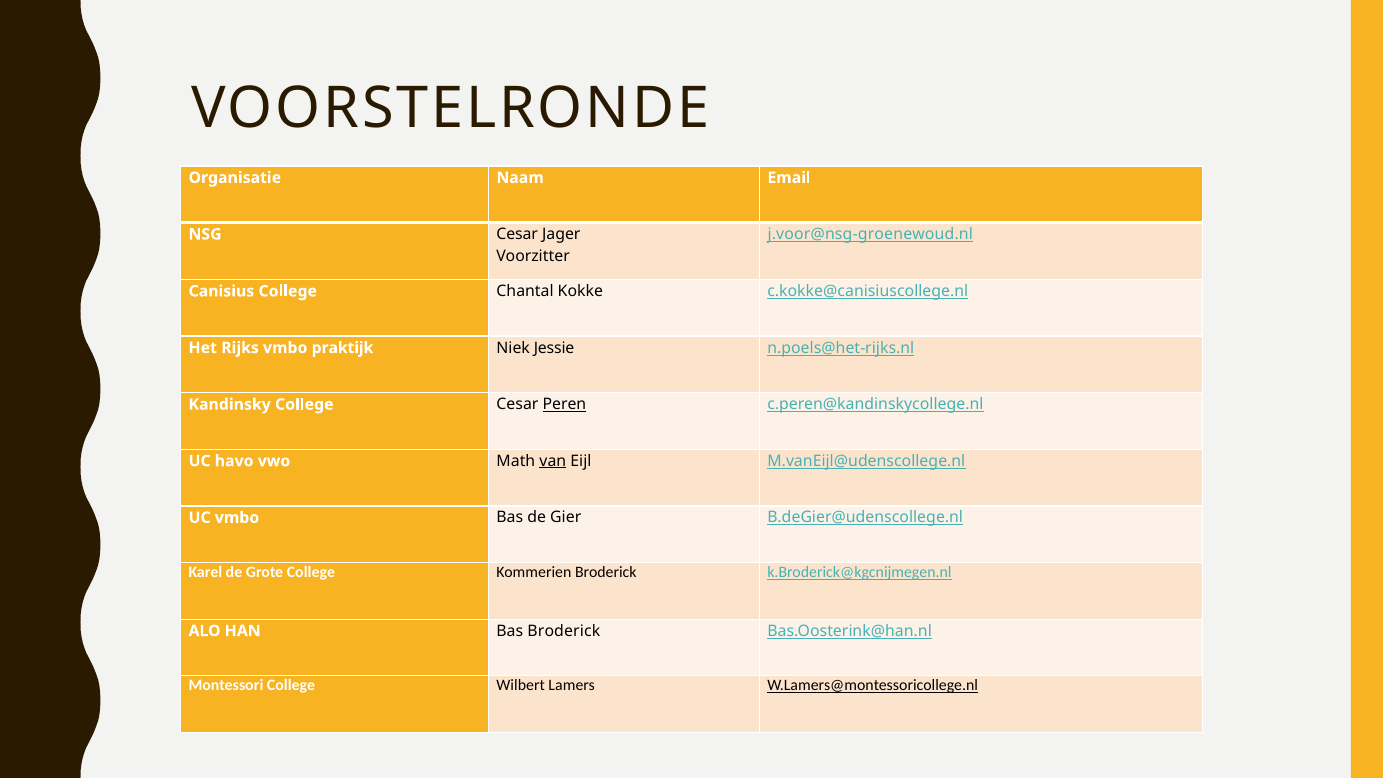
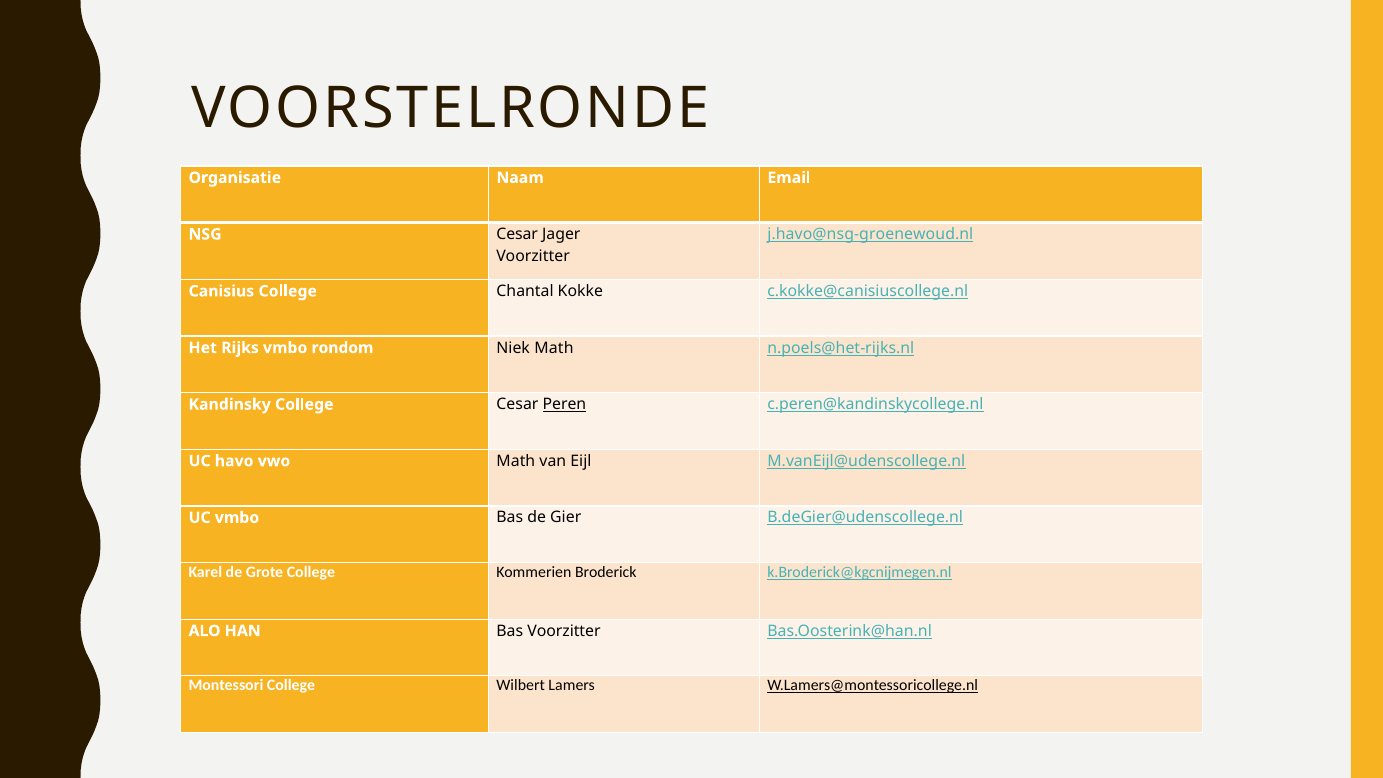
j.voor@nsg-groenewoud.nl: j.voor@nsg-groenewoud.nl -> j.havo@nsg-groenewoud.nl
praktijk: praktijk -> rondom
Niek Jessie: Jessie -> Math
van underline: present -> none
Bas Broderick: Broderick -> Voorzitter
